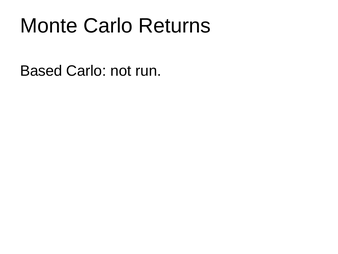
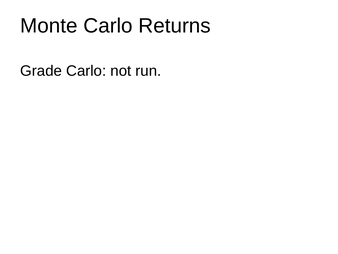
Based: Based -> Grade
